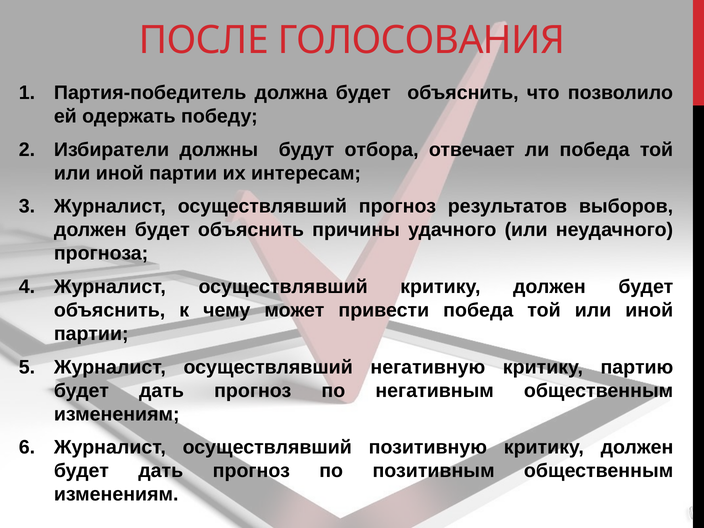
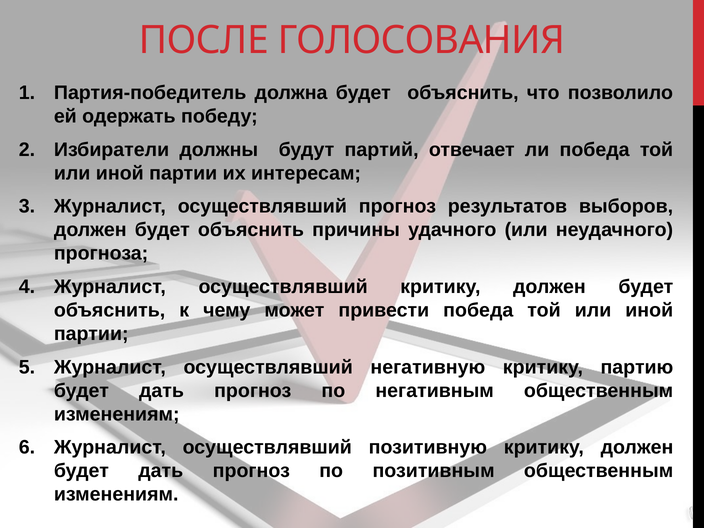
отбора: отбора -> партий
